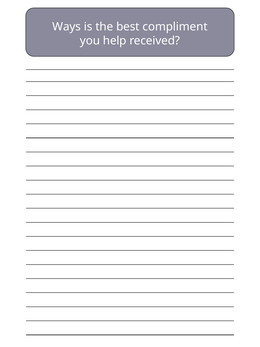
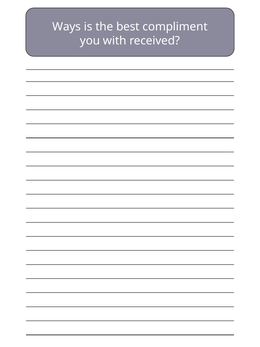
help: help -> with
